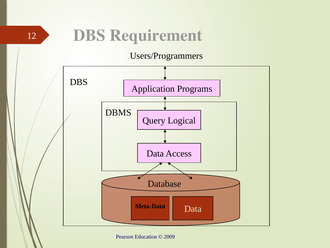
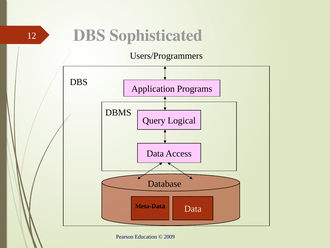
Requirement: Requirement -> Sophisticated
